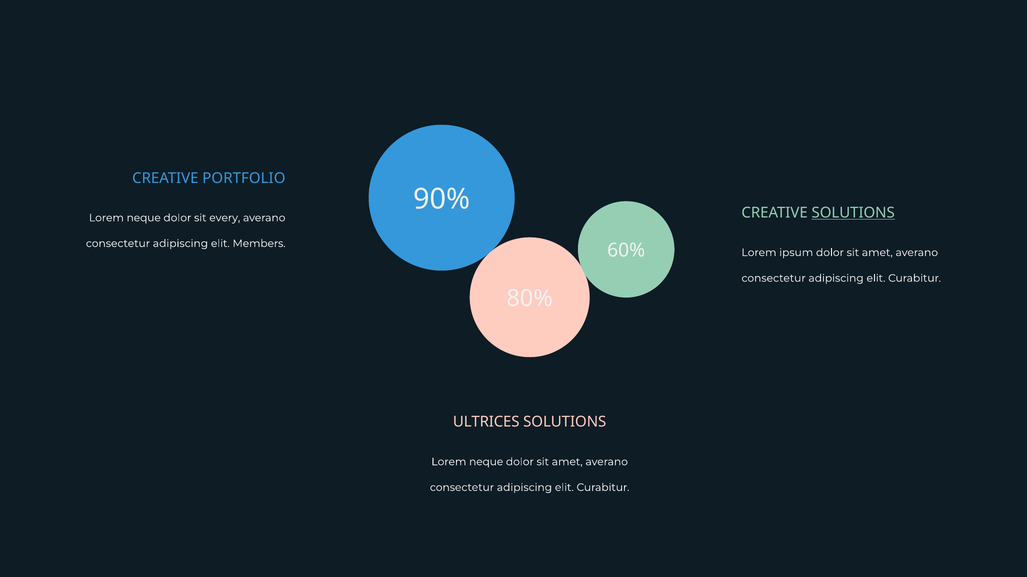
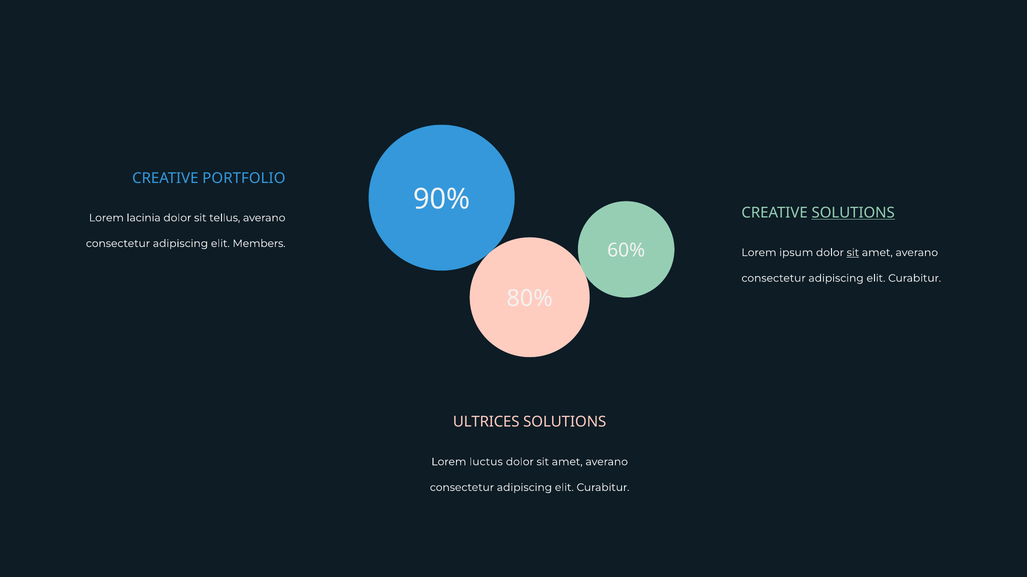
neque at (144, 218): neque -> lacinia
every: every -> tellus
sit at (853, 253) underline: none -> present
neque at (486, 462): neque -> luctus
